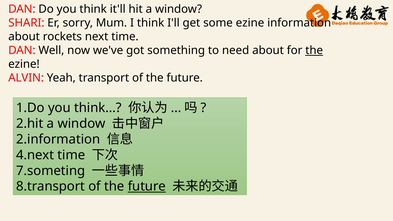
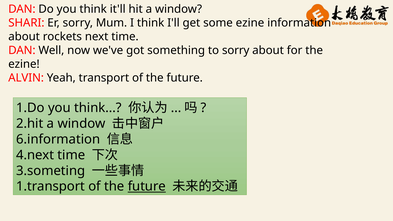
to need: need -> sorry
the at (314, 50) underline: present -> none
2.information: 2.information -> 6.information
7.someting: 7.someting -> 3.someting
8.transport: 8.transport -> 1.transport
